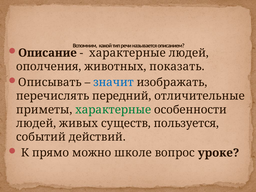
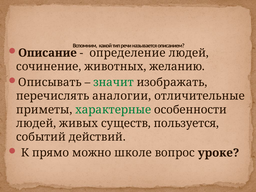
характерные at (127, 53): характерные -> определение
ополчения: ополчения -> сочинение
показать: показать -> желанию
значит colour: blue -> green
передний: передний -> аналогии
